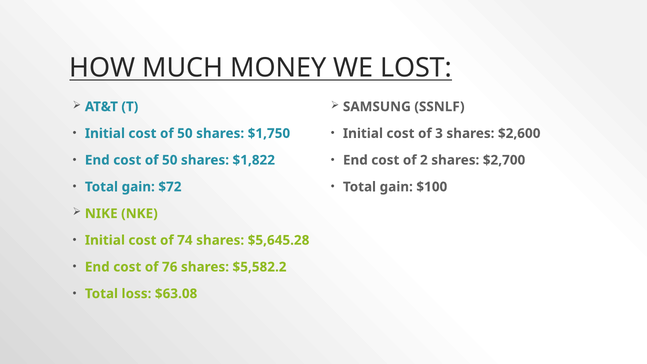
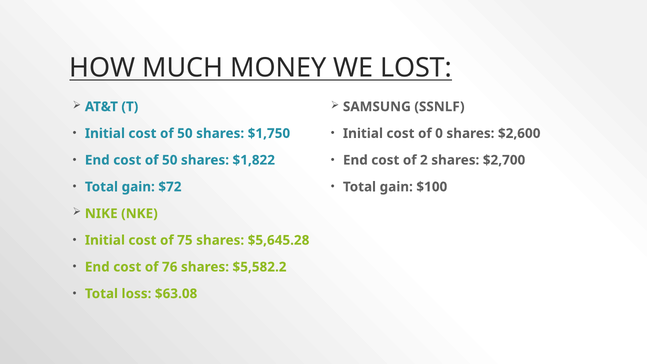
3: 3 -> 0
74: 74 -> 75
